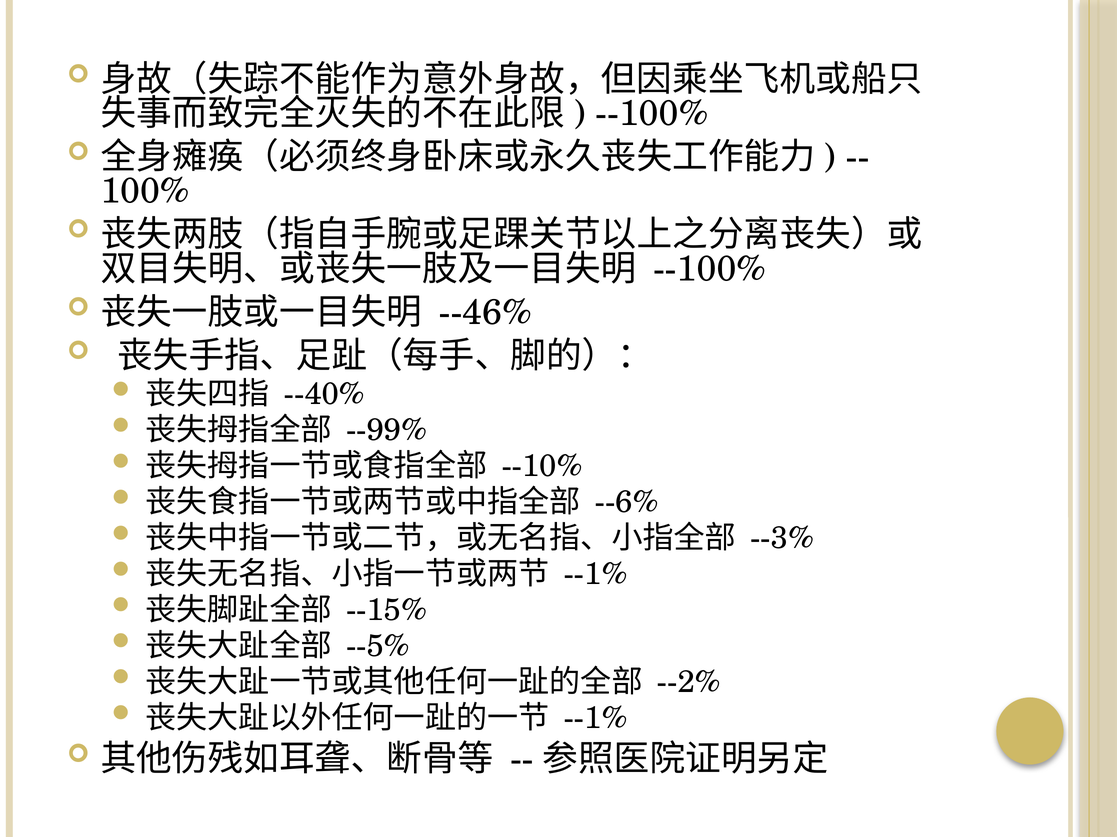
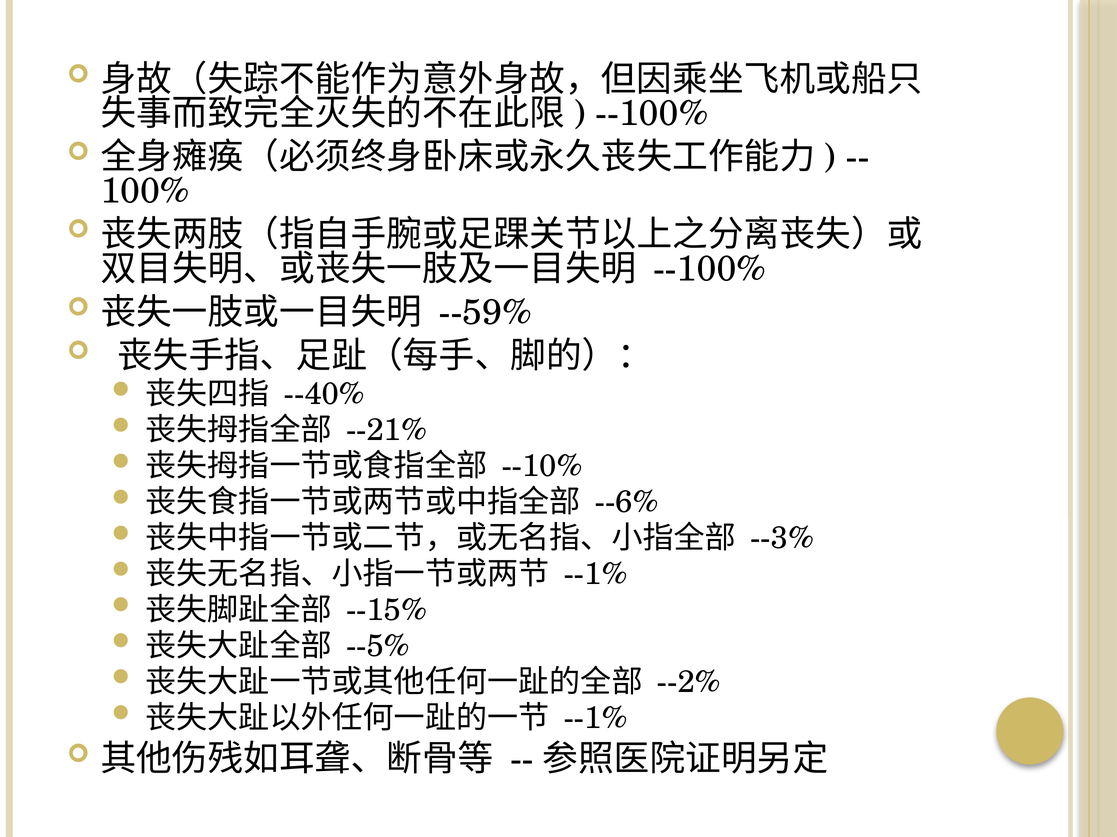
--46%: --46% -> --59%
--99%: --99% -> --21%
